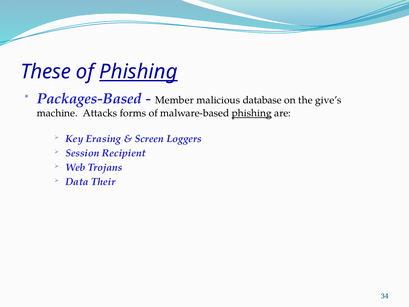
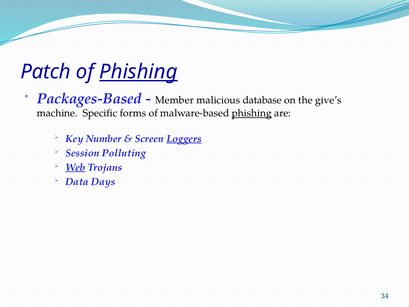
These: These -> Patch
Attacks: Attacks -> Specific
Erasing: Erasing -> Number
Loggers underline: none -> present
Recipient: Recipient -> Polluting
Web underline: none -> present
Their: Their -> Days
